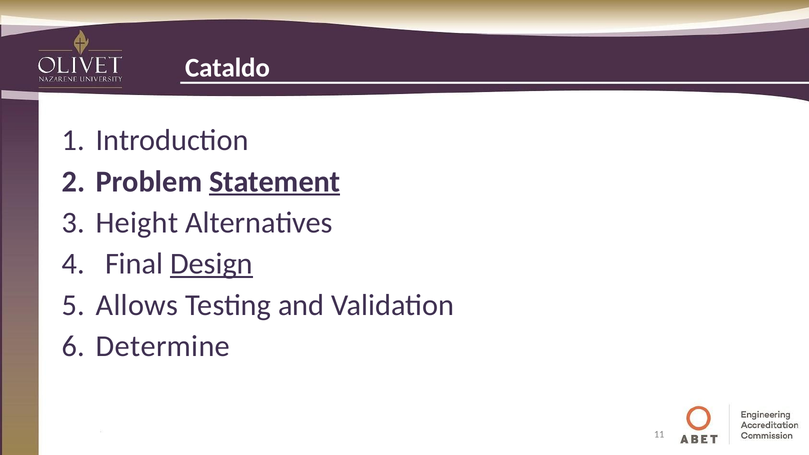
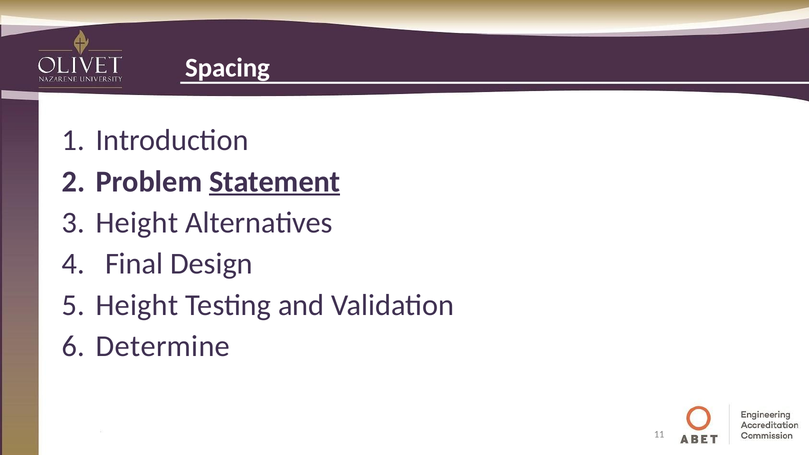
Cataldo: Cataldo -> Spacing
Design underline: present -> none
Allows at (137, 305): Allows -> Height
